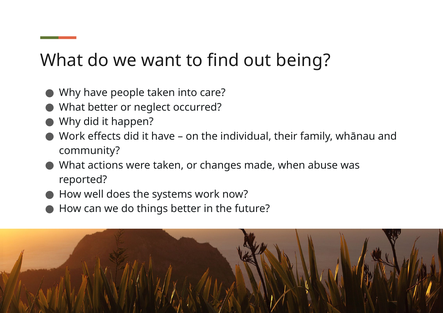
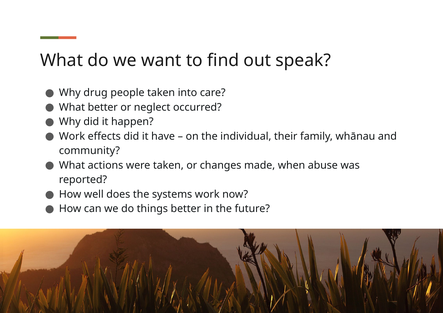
being: being -> speak
Why have: have -> drug
